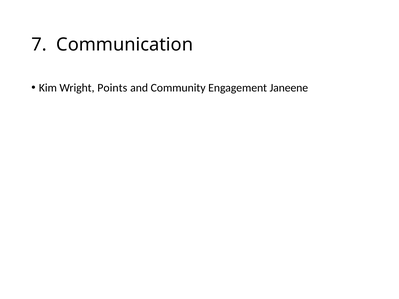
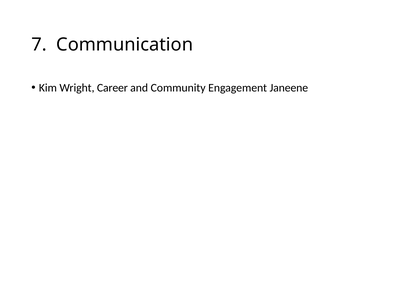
Points: Points -> Career
